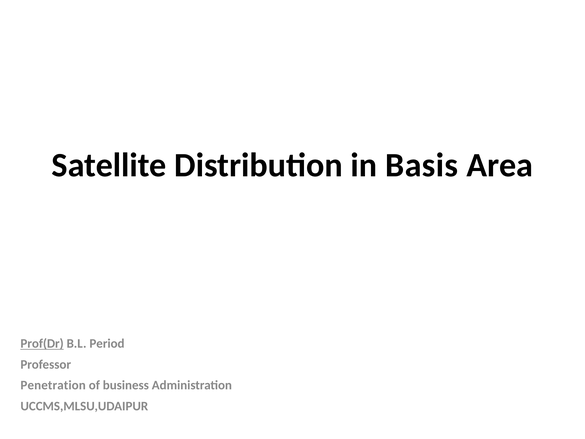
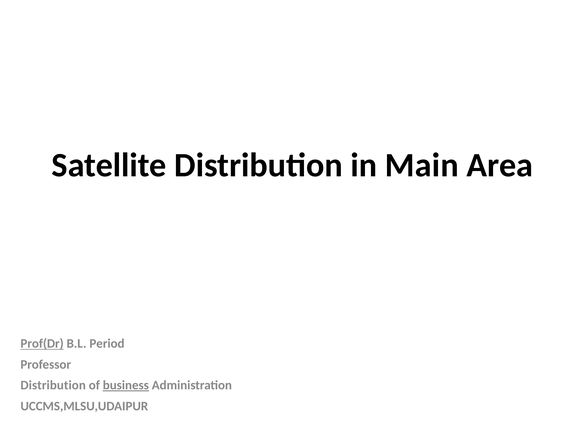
Basis: Basis -> Main
Penetration at (53, 385): Penetration -> Distribution
business underline: none -> present
